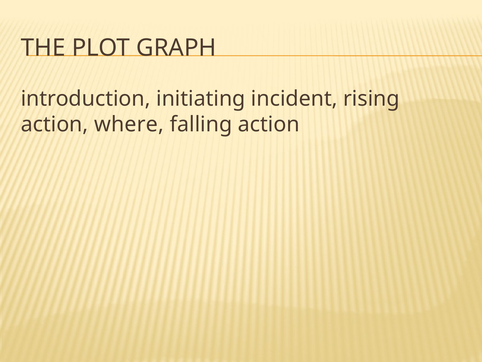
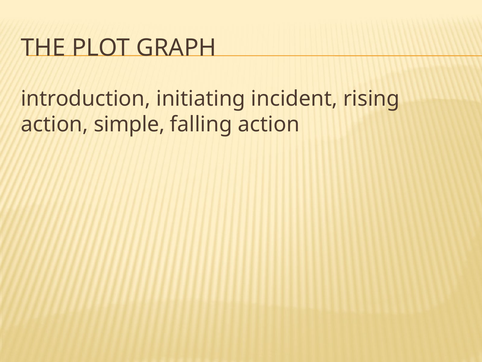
where: where -> simple
